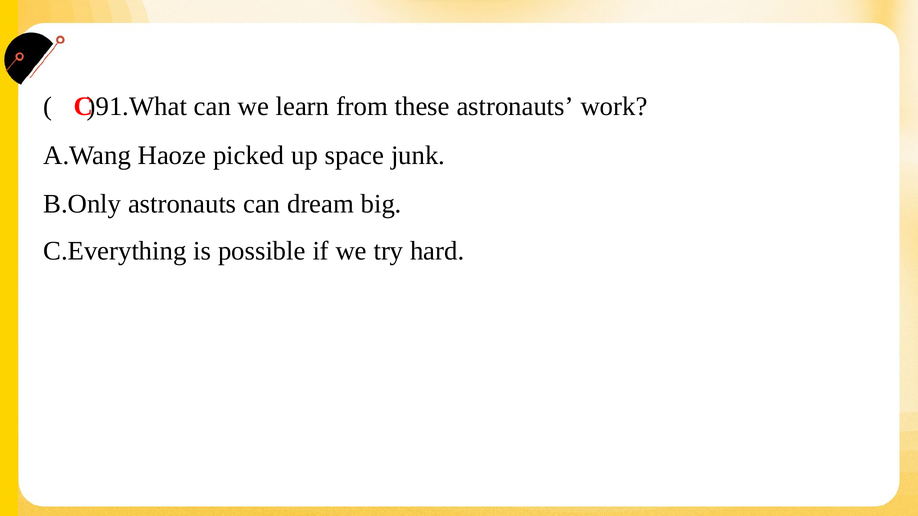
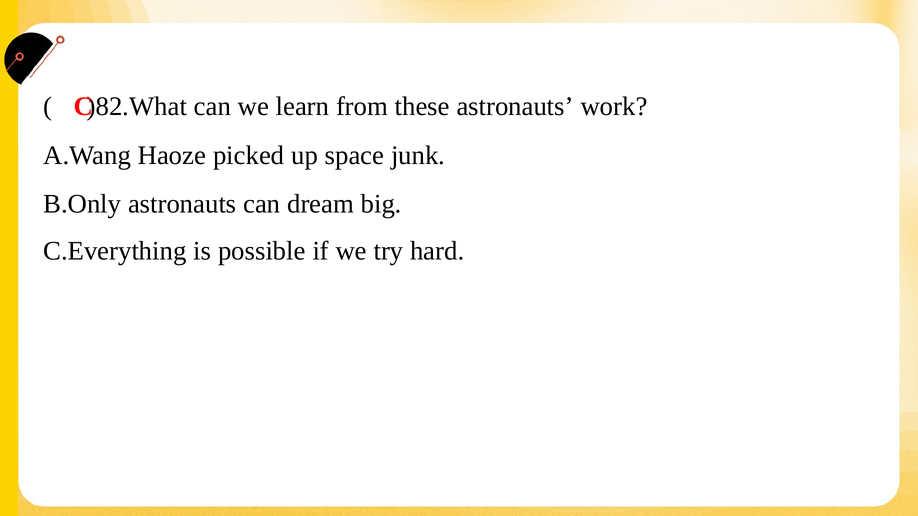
)91.What: )91.What -> )82.What
